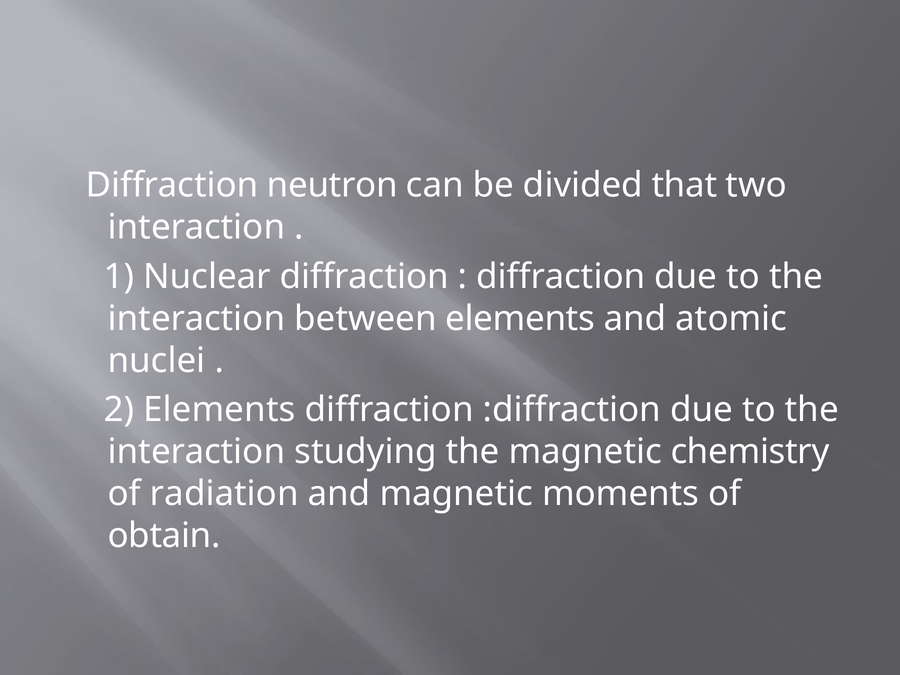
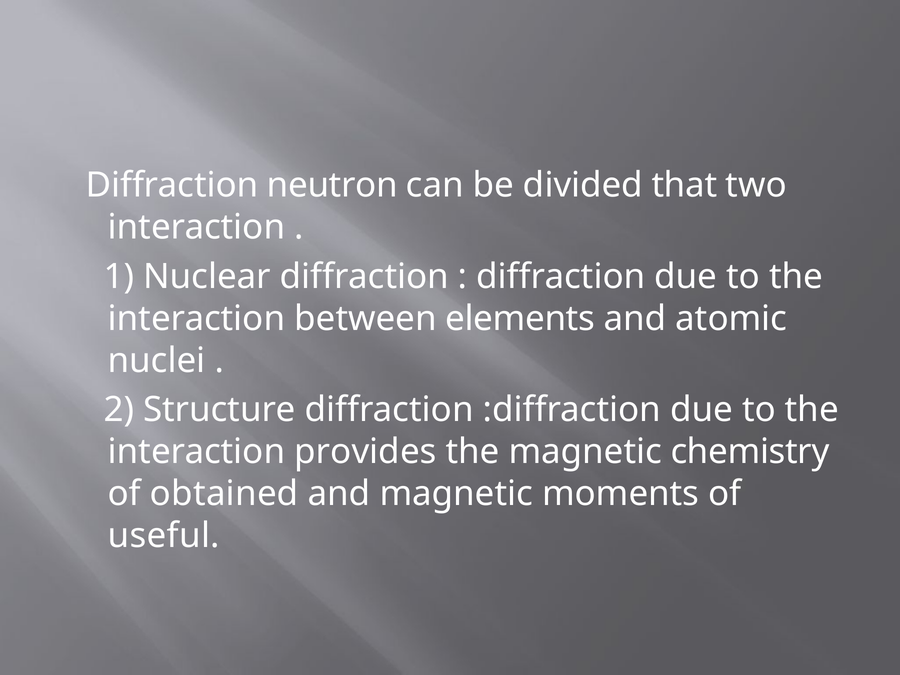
2 Elements: Elements -> Structure
studying: studying -> provides
radiation: radiation -> obtained
obtain: obtain -> useful
